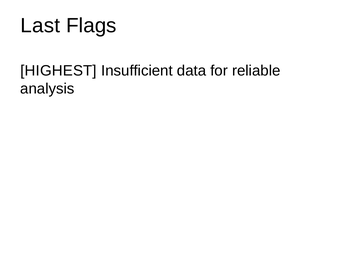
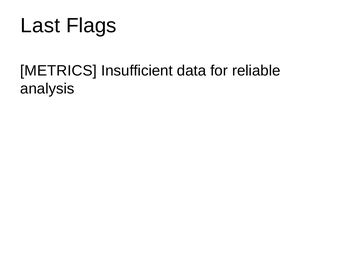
HIGHEST: HIGHEST -> METRICS
